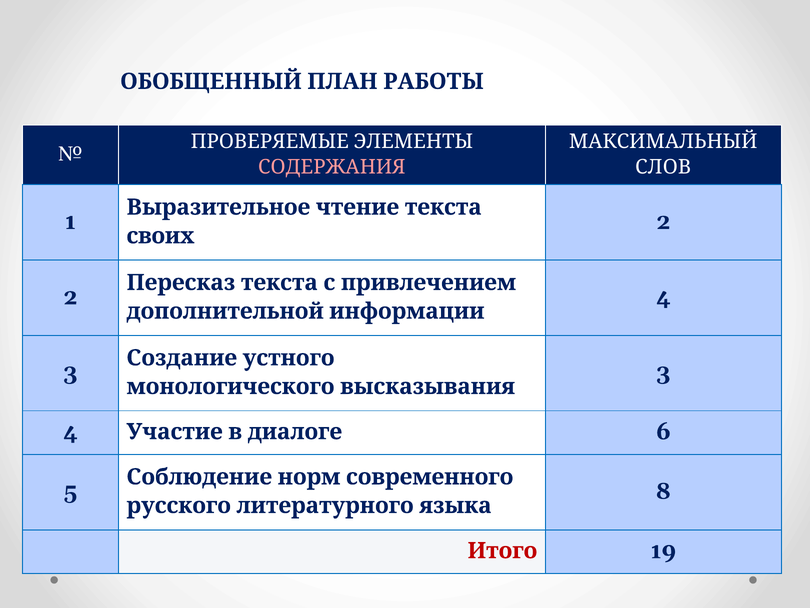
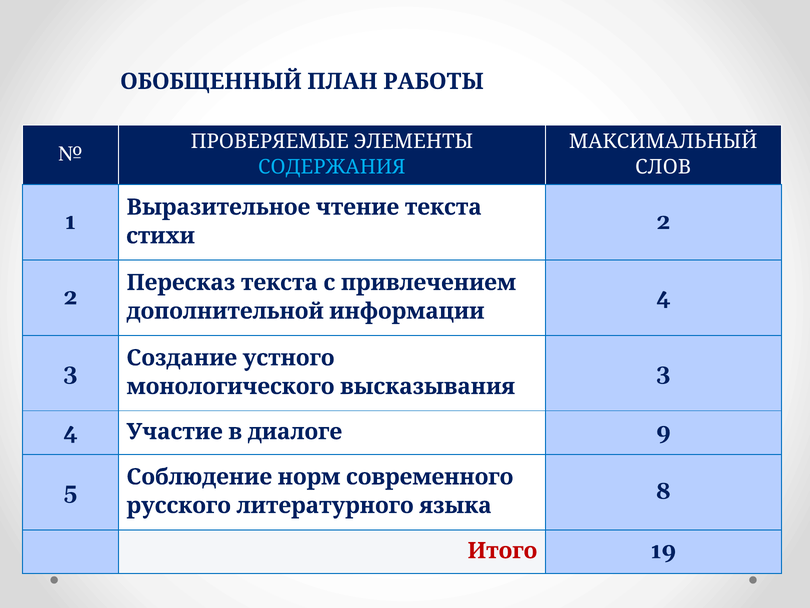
СОДЕРЖАНИЯ colour: pink -> light blue
своих: своих -> стихи
6: 6 -> 9
